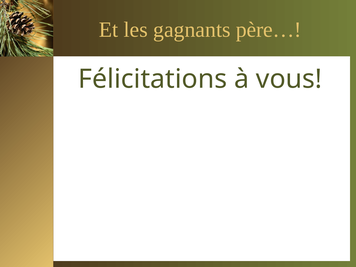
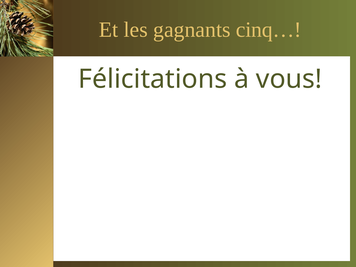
père…: père… -> cinq…
